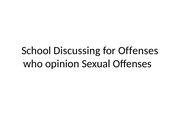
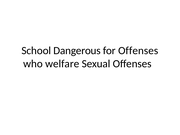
Discussing: Discussing -> Dangerous
opinion: opinion -> welfare
